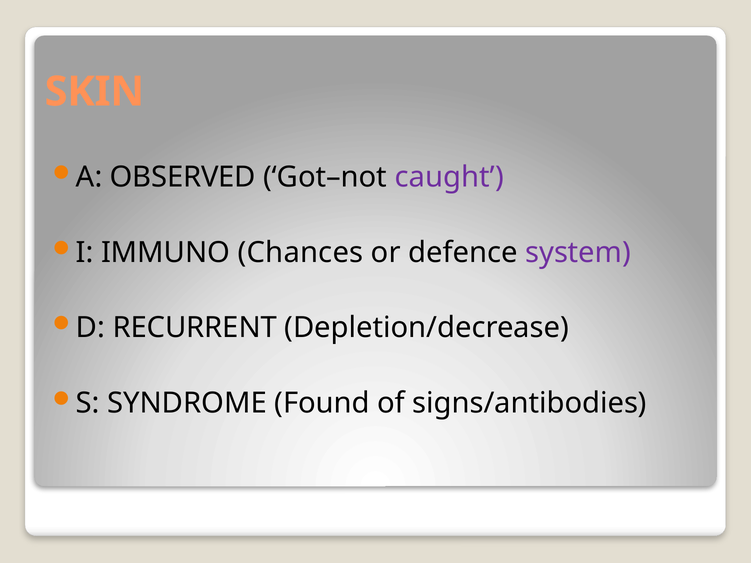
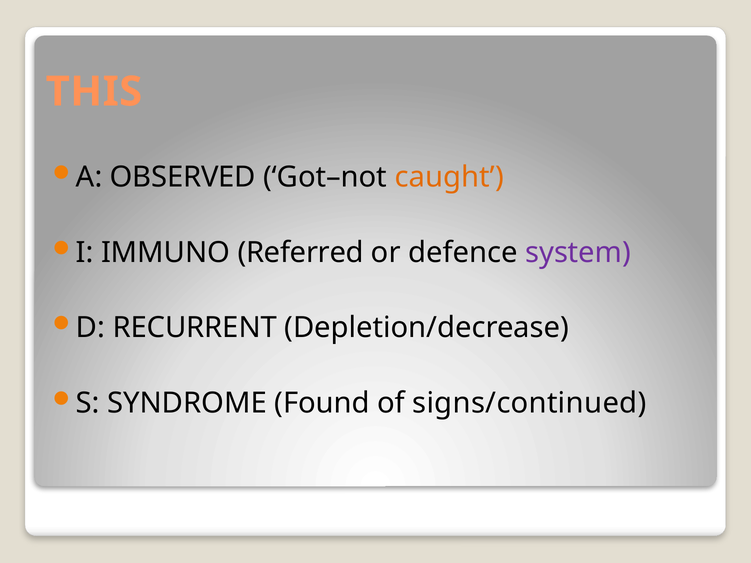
SKIN: SKIN -> THIS
caught colour: purple -> orange
Chances: Chances -> Referred
signs/antibodies: signs/antibodies -> signs/continued
